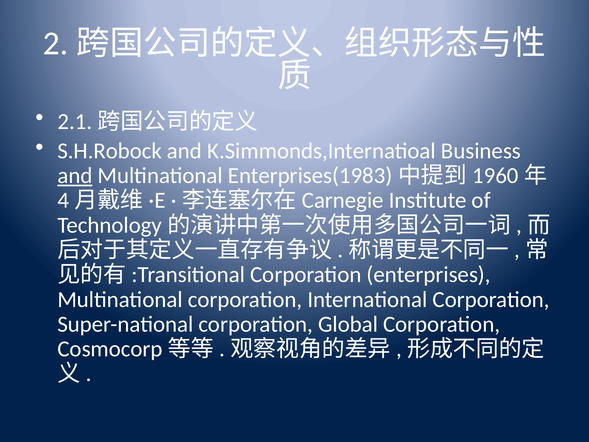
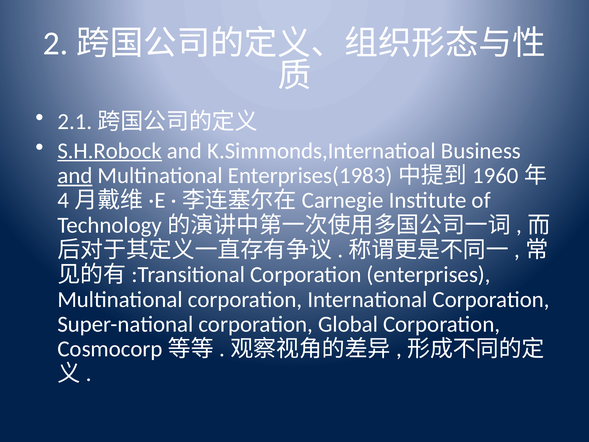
S.H.Robock underline: none -> present
